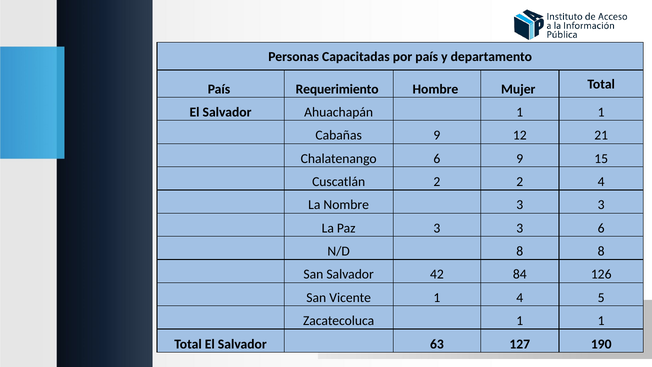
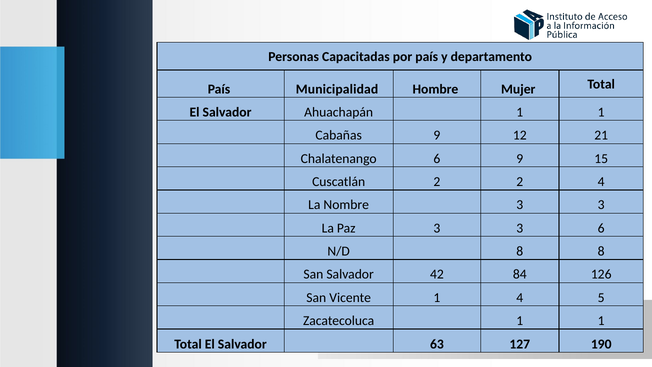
Requerimiento: Requerimiento -> Municipalidad
